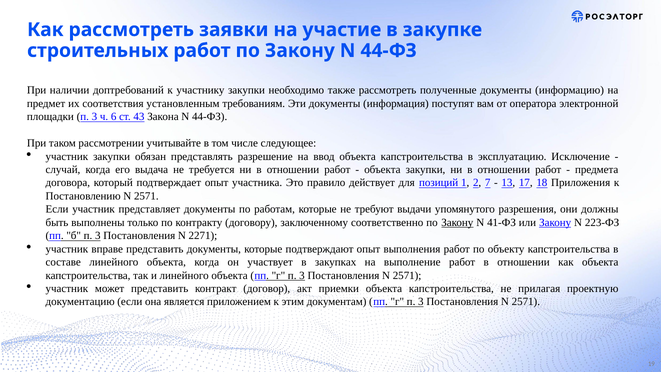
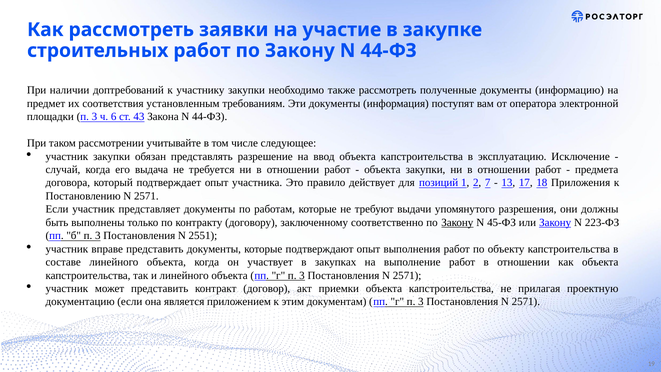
41-ФЗ: 41-ФЗ -> 45-ФЗ
2271: 2271 -> 2551
